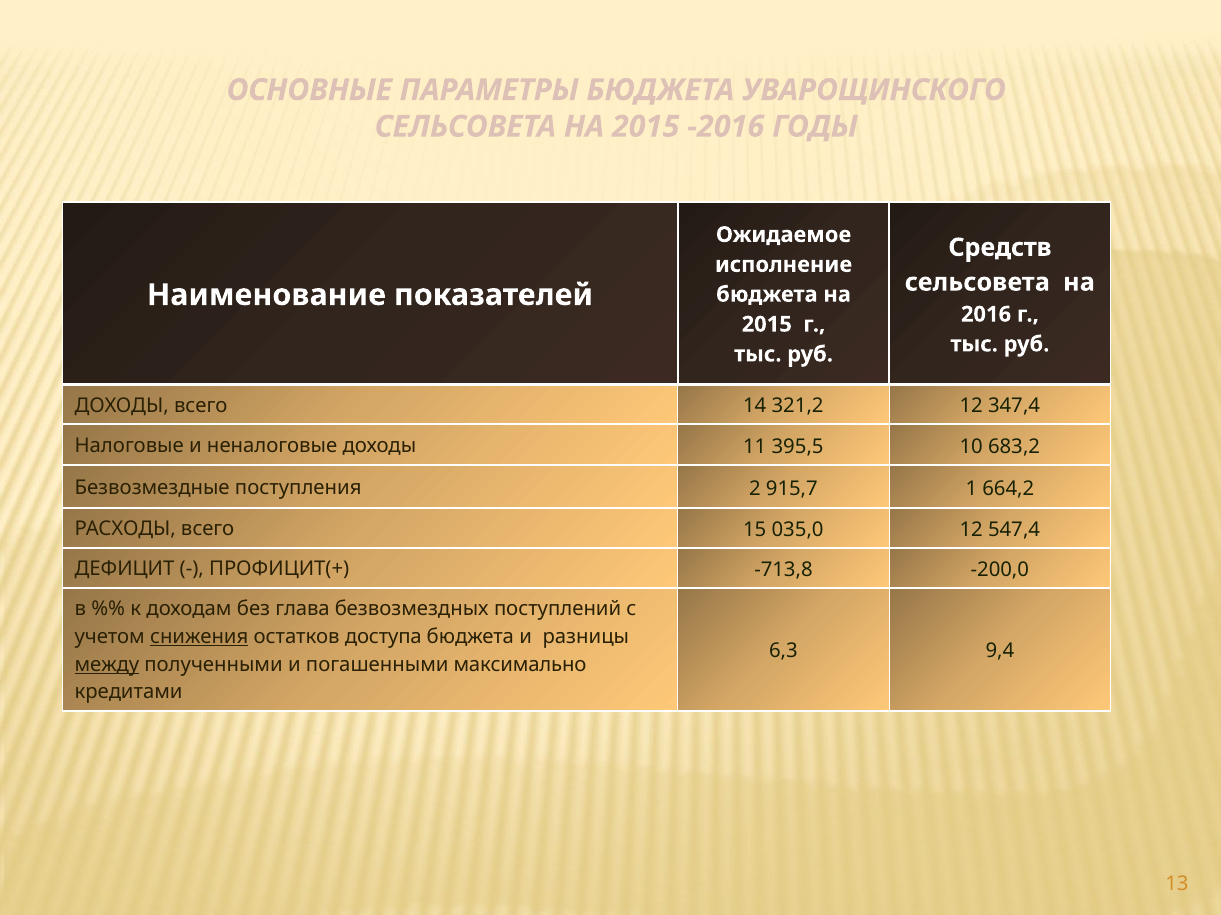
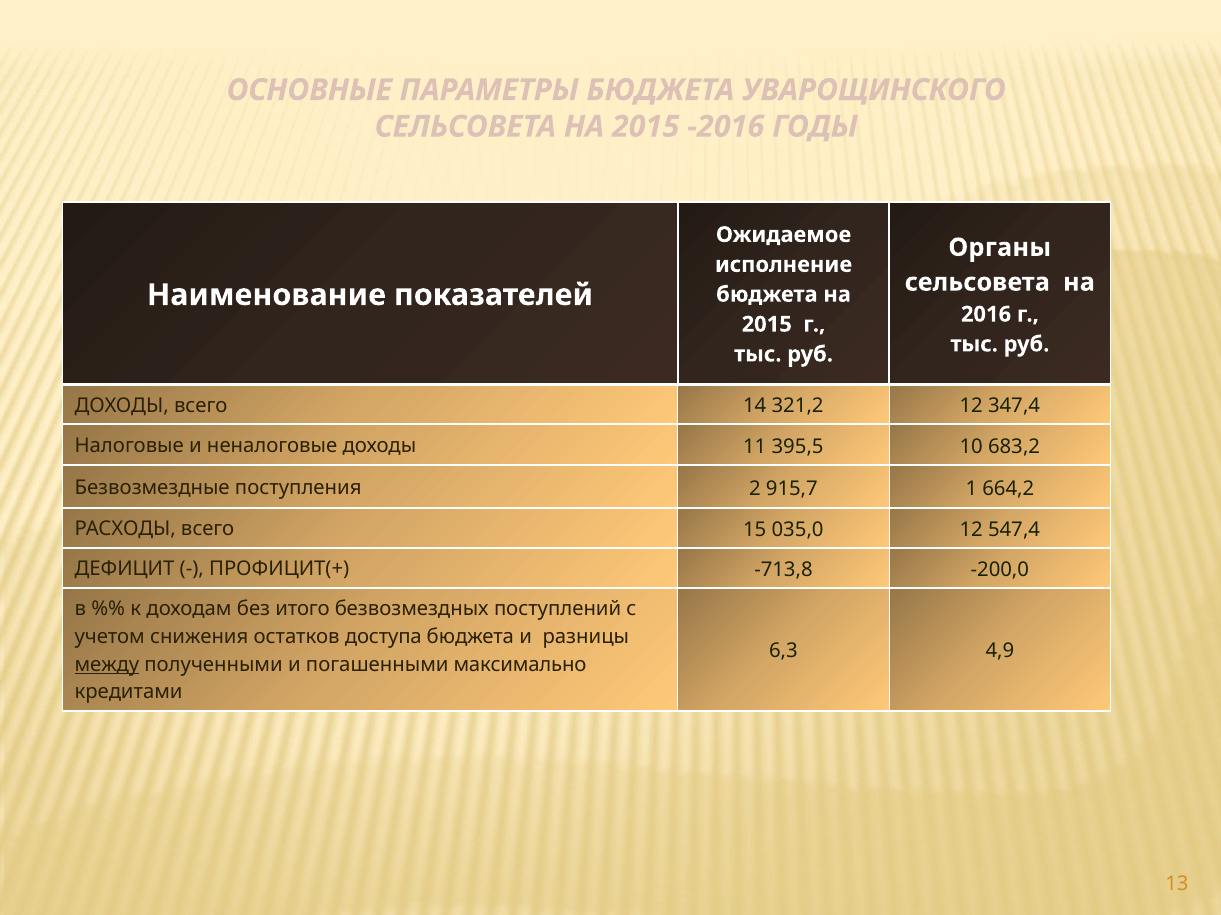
Средств: Средств -> Органы
глава: глава -> итого
снижения underline: present -> none
9,4: 9,4 -> 4,9
